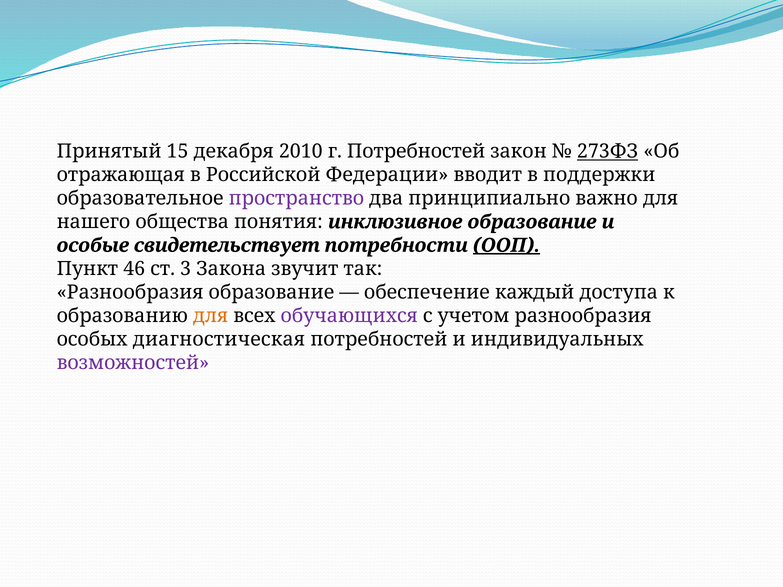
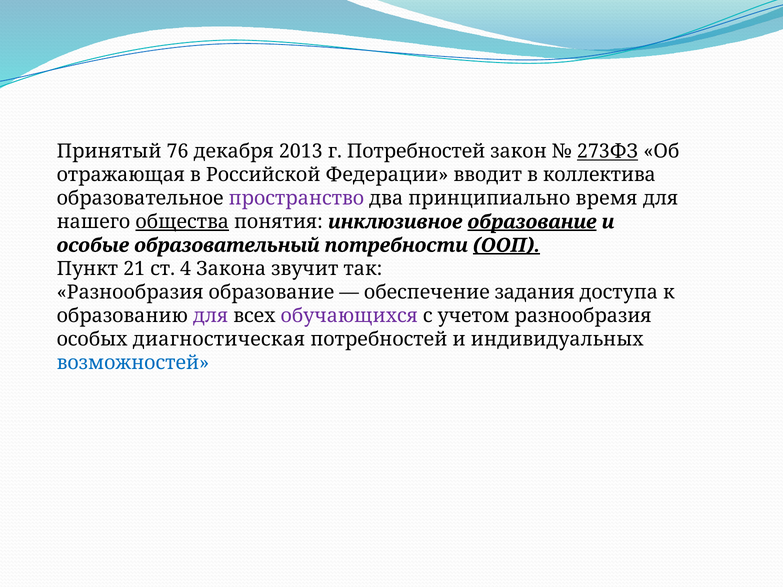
15: 15 -> 76
2010: 2010 -> 2013
поддержки: поддержки -> коллектива
важно: важно -> время
общества underline: none -> present
образование at (532, 222) underline: none -> present
свидетельствует: свидетельствует -> образовательный
46: 46 -> 21
3: 3 -> 4
каждый: каждый -> задания
для at (211, 316) colour: orange -> purple
возможностей colour: purple -> blue
